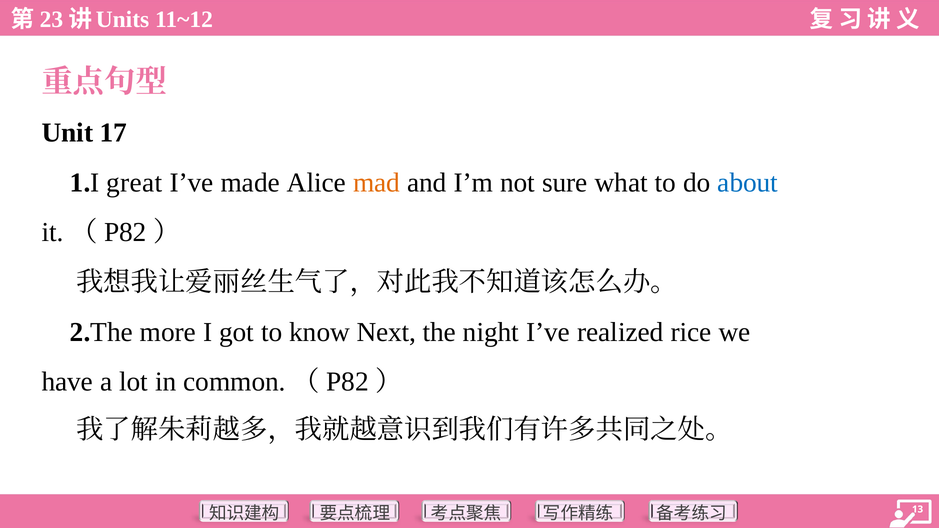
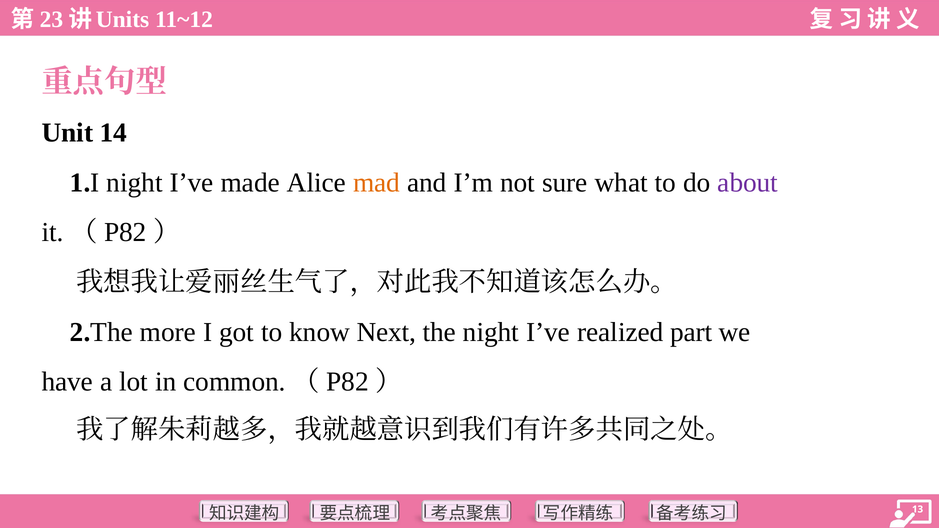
17: 17 -> 14
1.I great: great -> night
about colour: blue -> purple
rice: rice -> part
